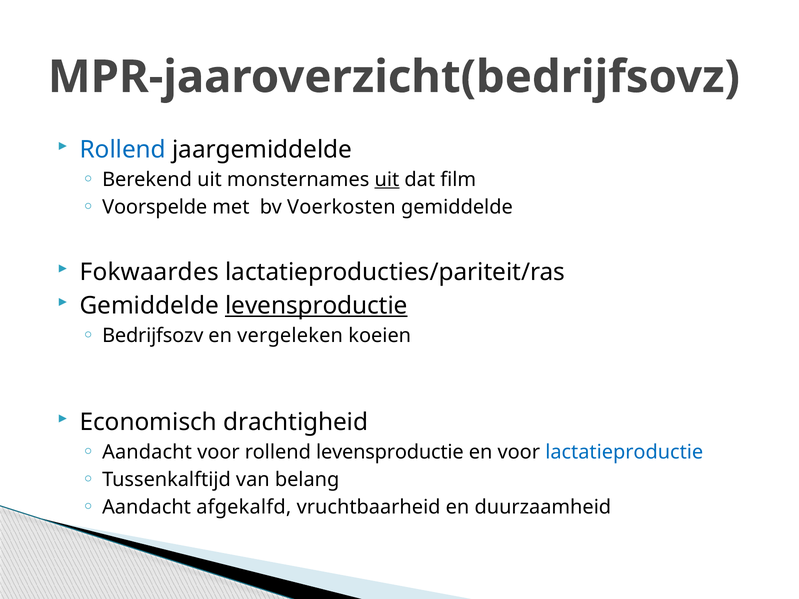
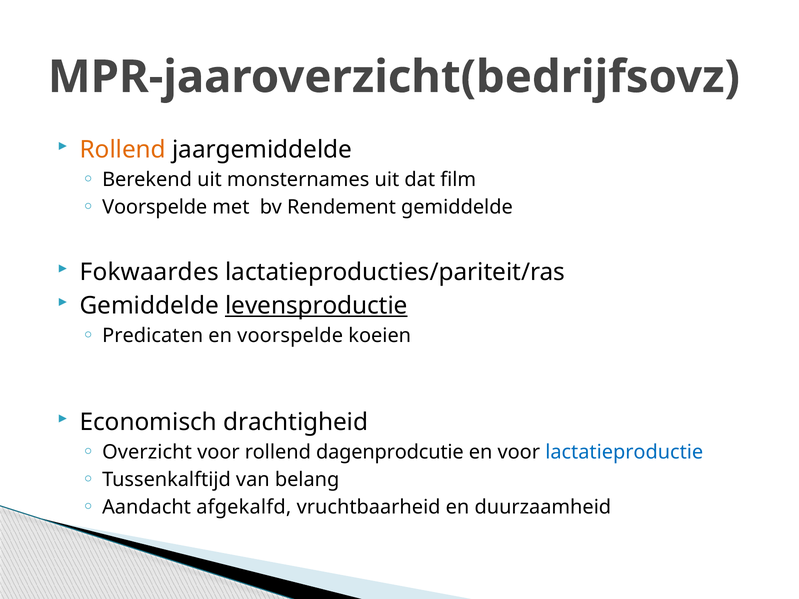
Rollend at (123, 150) colour: blue -> orange
uit at (387, 180) underline: present -> none
Voerkosten: Voerkosten -> Rendement
Bedrijfsozv: Bedrijfsozv -> Predicaten
en vergeleken: vergeleken -> voorspelde
Aandacht at (147, 452): Aandacht -> Overzicht
rollend levensproductie: levensproductie -> dagenprodcutie
